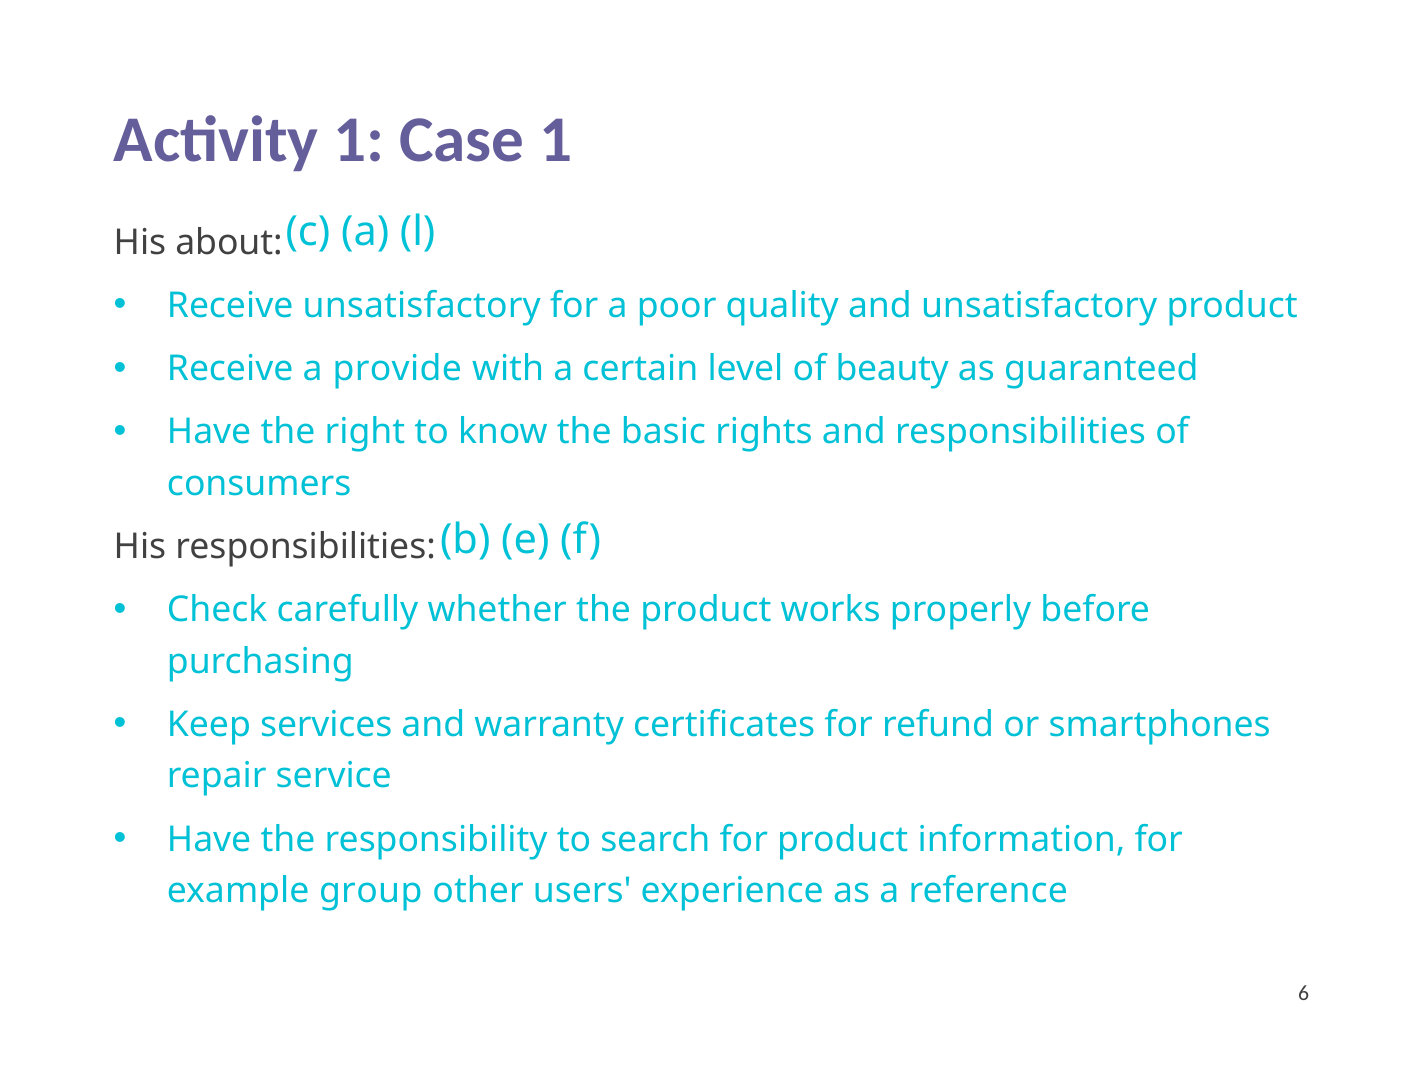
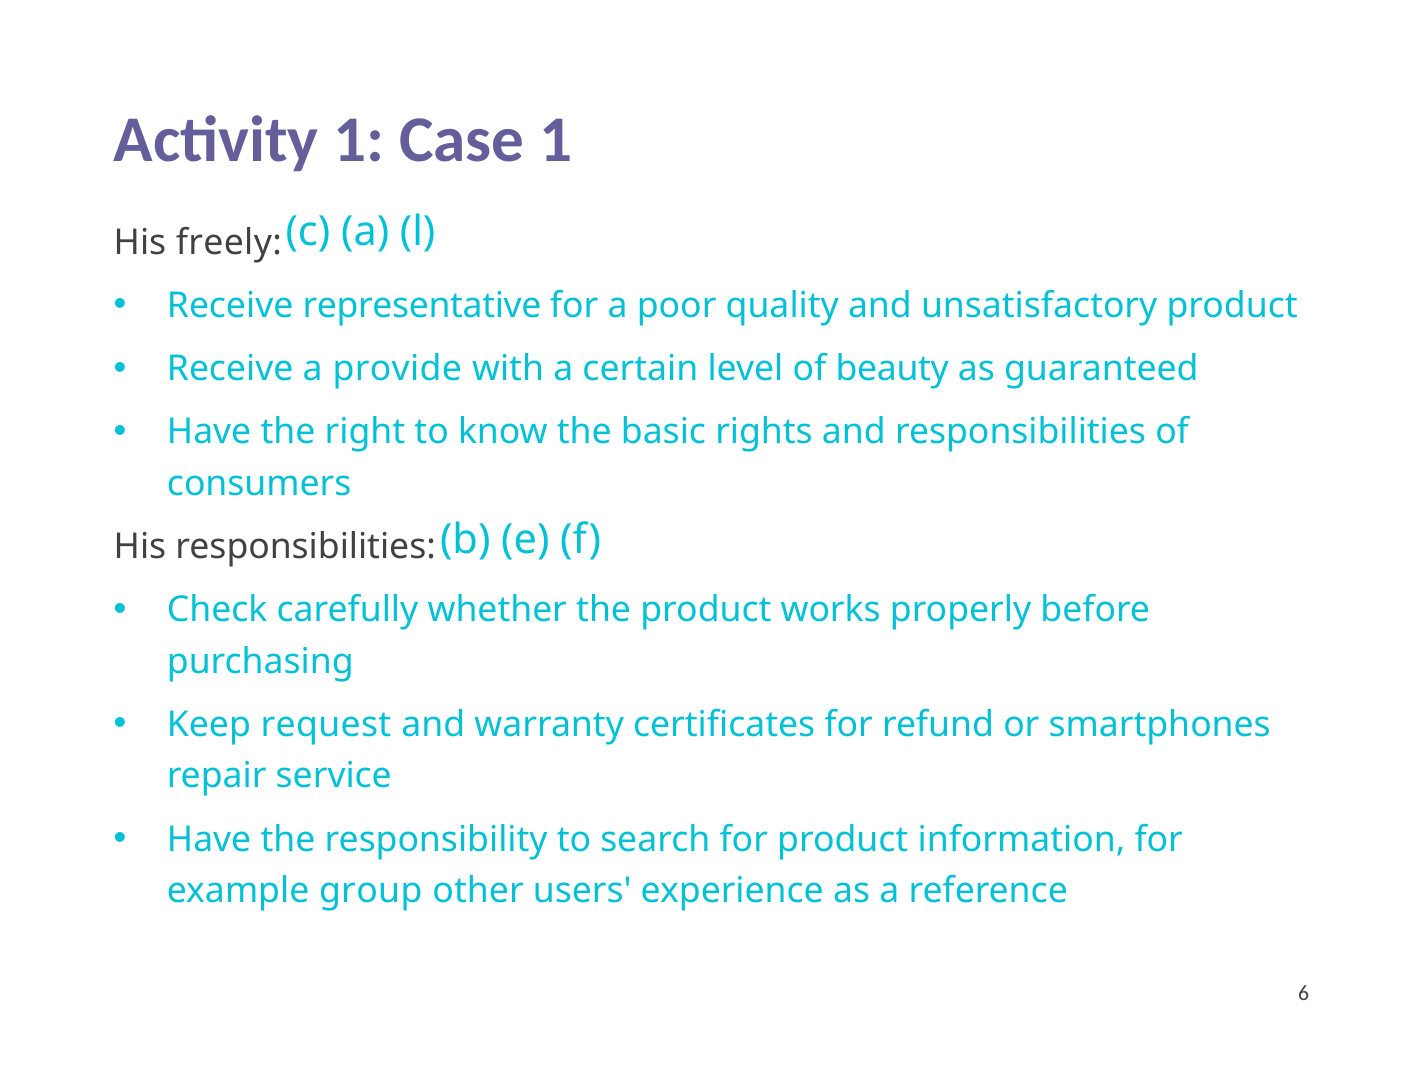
about: about -> freely
Receive unsatisfactory: unsatisfactory -> representative
services: services -> request
